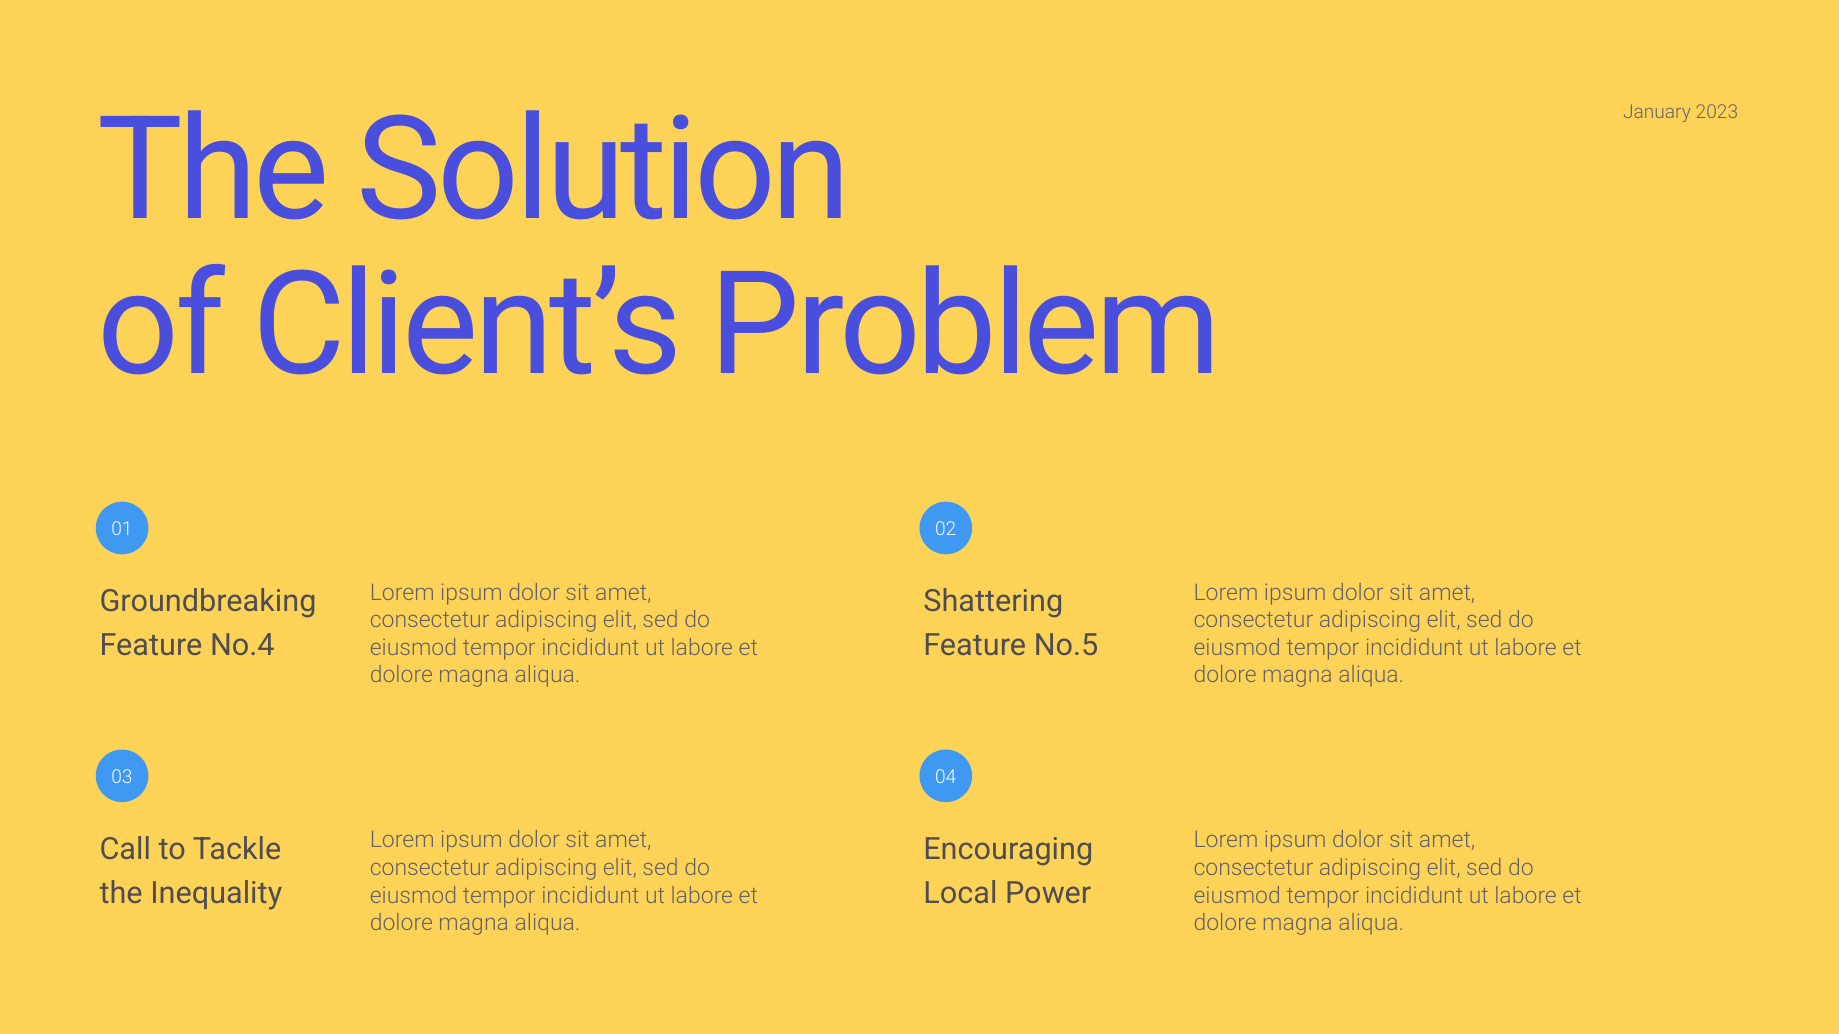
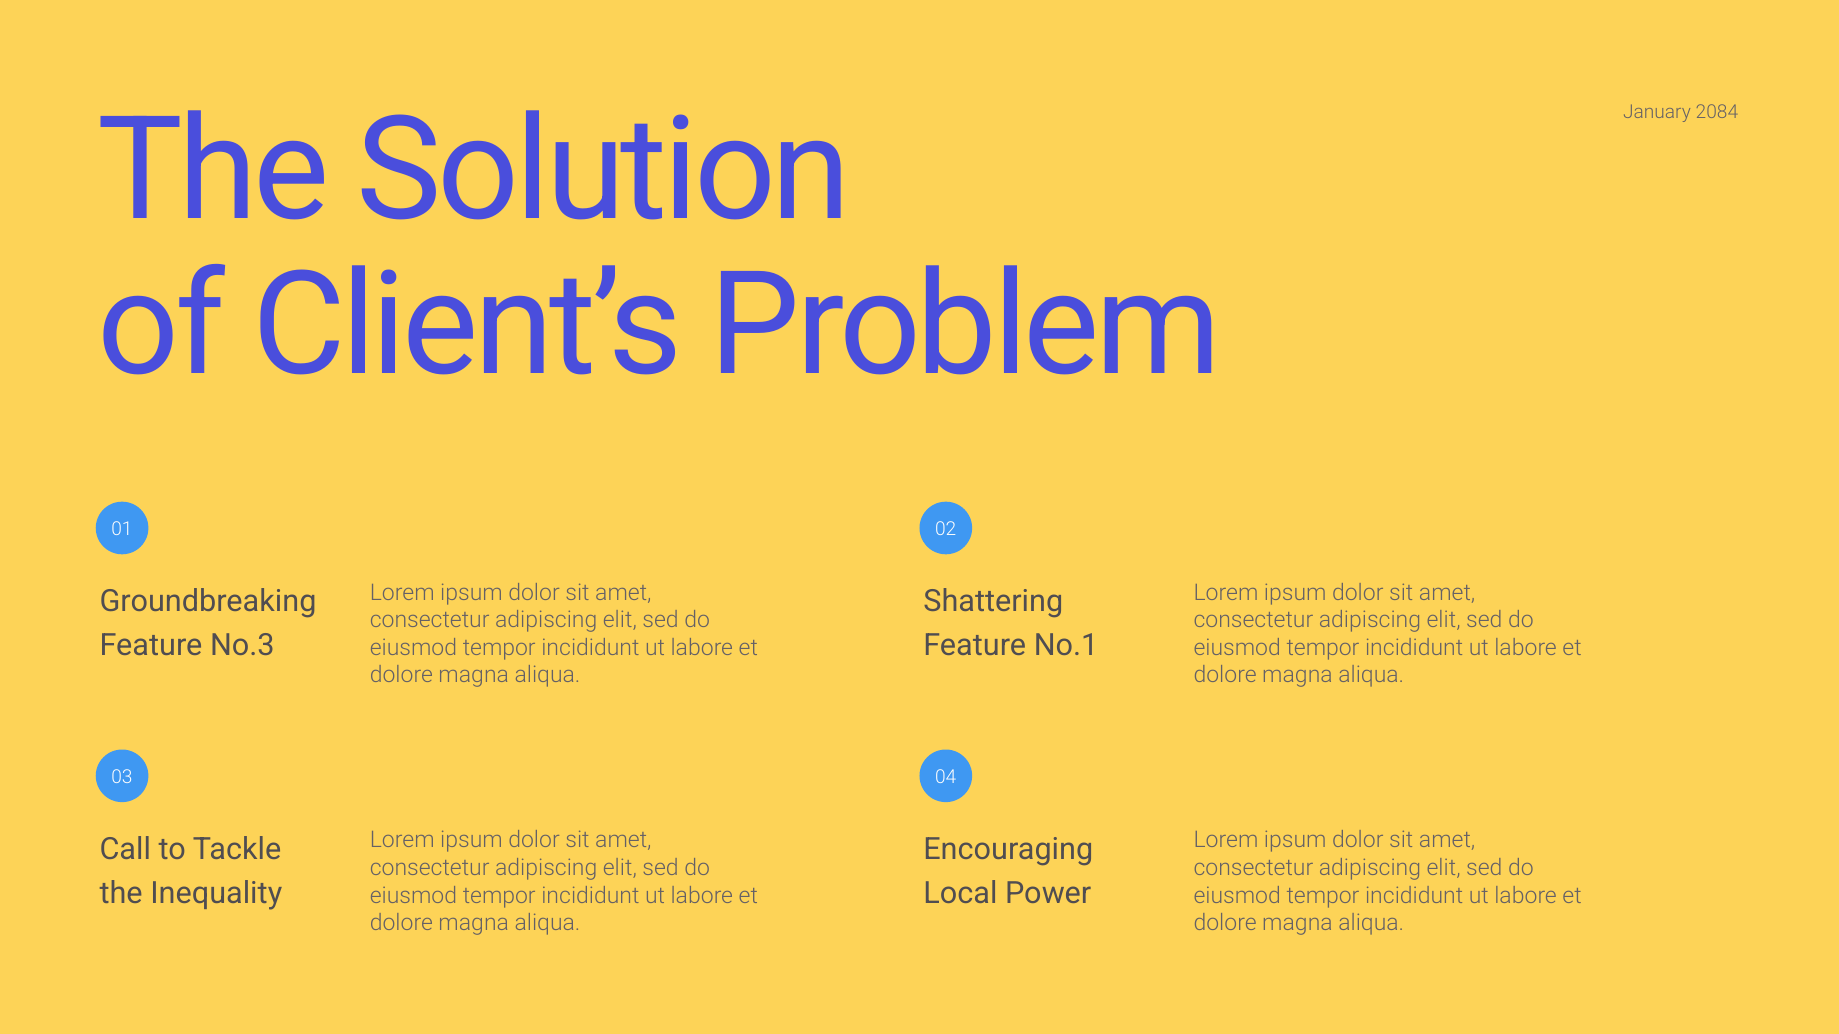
2023: 2023 -> 2084
No.4: No.4 -> No.3
No.5: No.5 -> No.1
